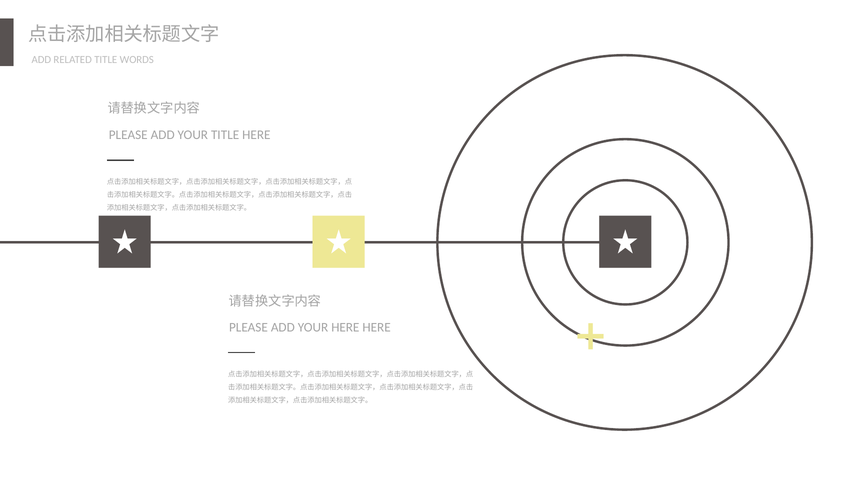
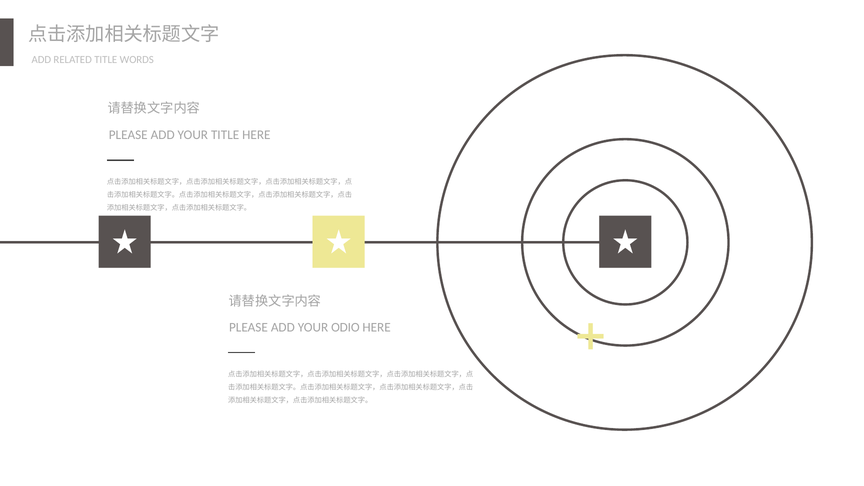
YOUR HERE: HERE -> ODIO
